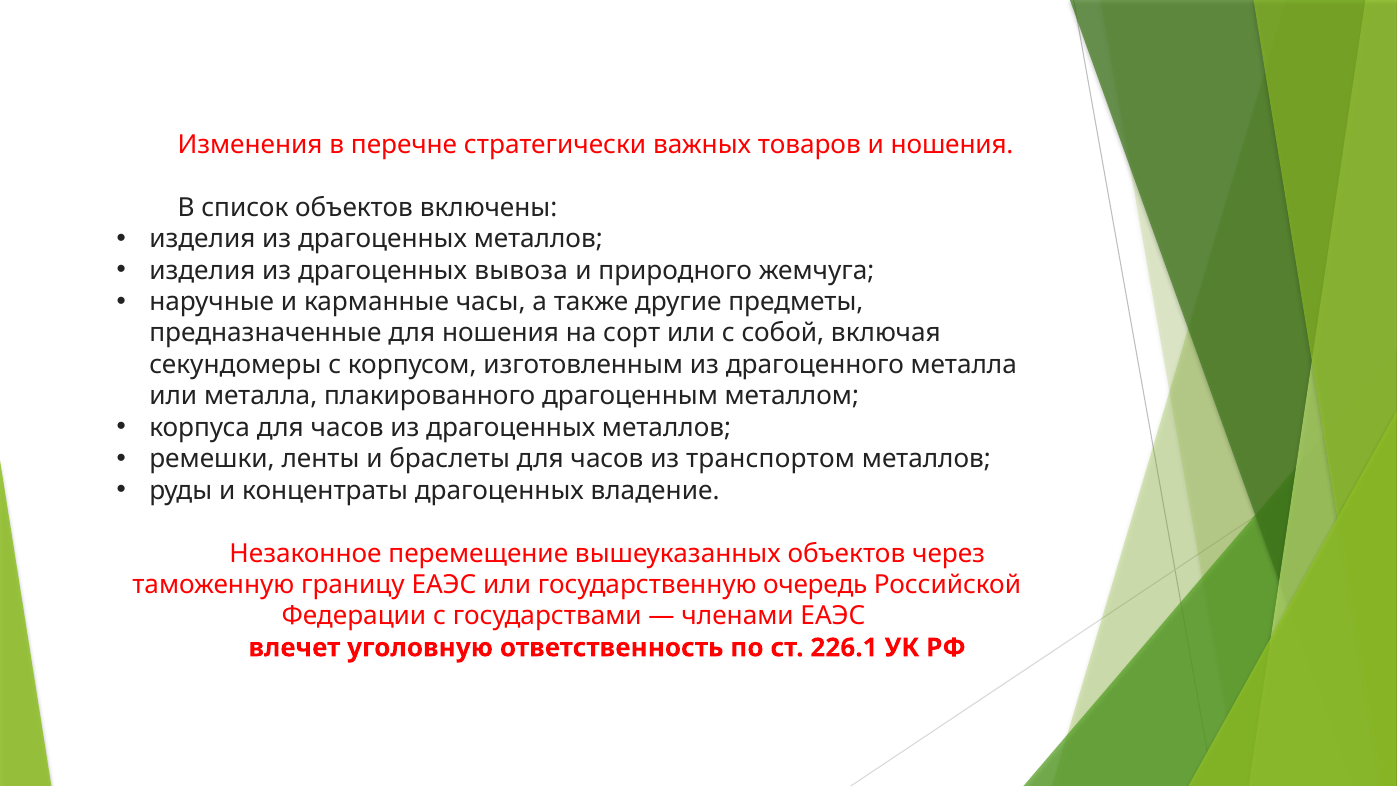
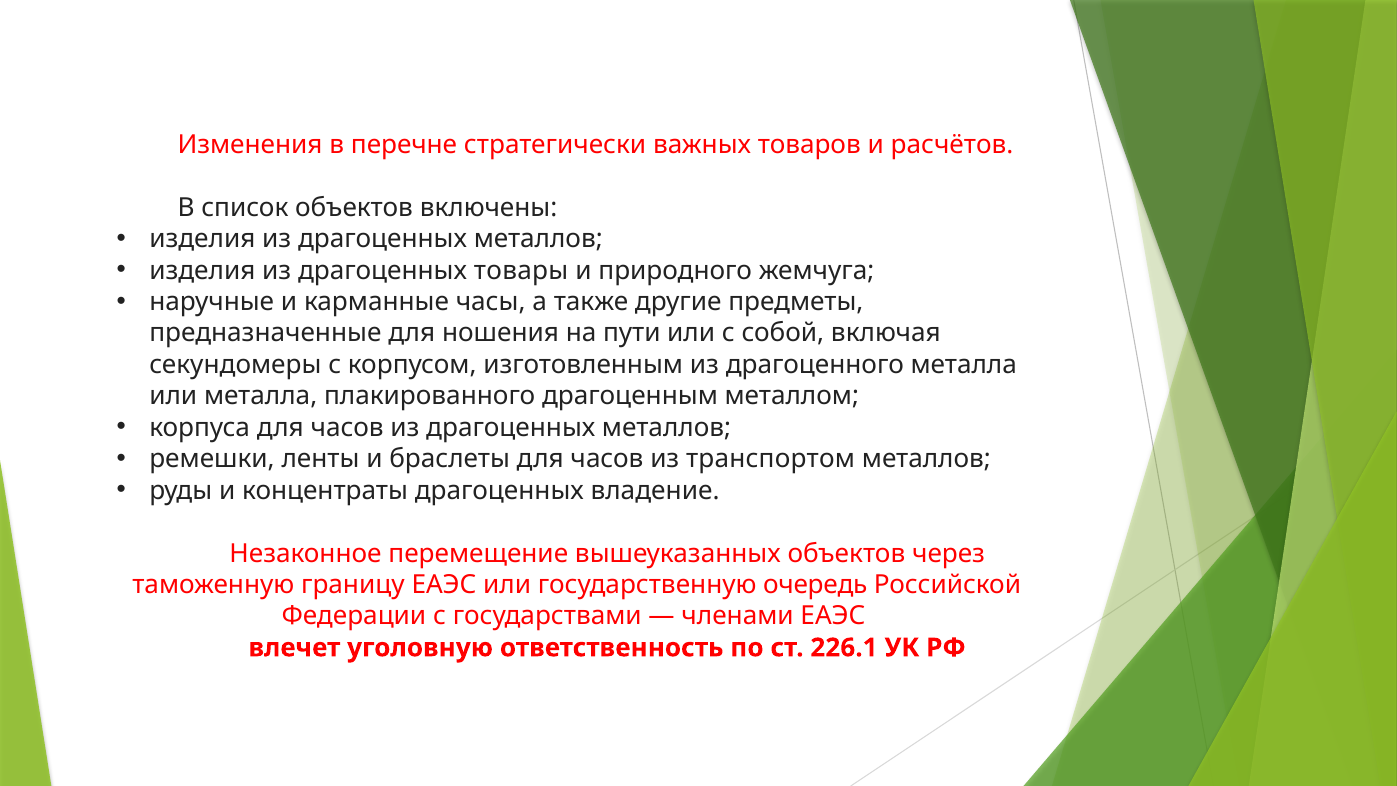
и ношения: ношения -> расчётов
вывоза: вывоза -> товары
сорт: сорт -> пути
